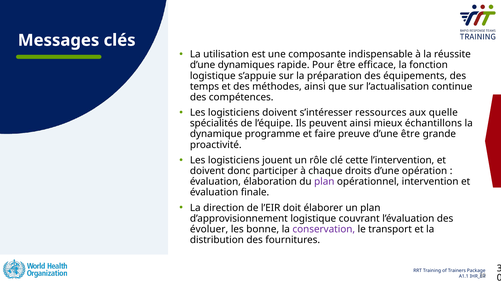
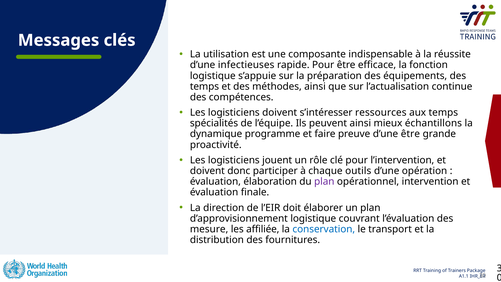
dynamiques: dynamiques -> infectieuses
aux quelle: quelle -> temps
clé cette: cette -> pour
droits: droits -> outils
évoluer: évoluer -> mesure
bonne: bonne -> affiliée
conservation colour: purple -> blue
